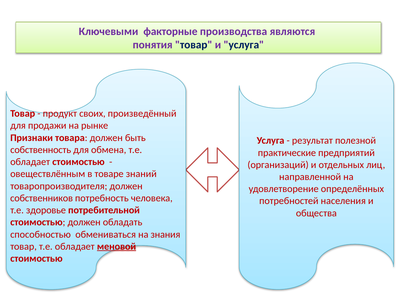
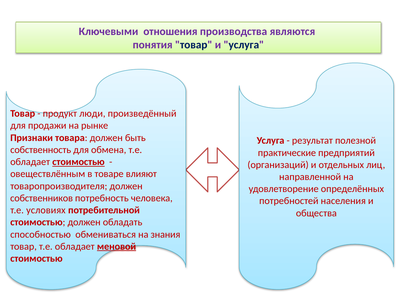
факторные: факторные -> отношения
своих: своих -> люди
стоимостью at (78, 162) underline: none -> present
знаний: знаний -> влияют
здоровье: здоровье -> условиях
